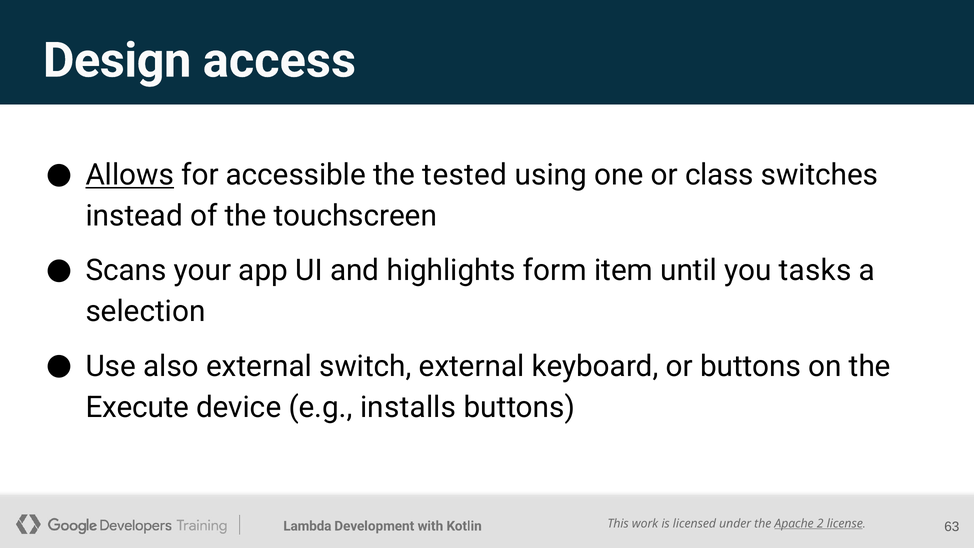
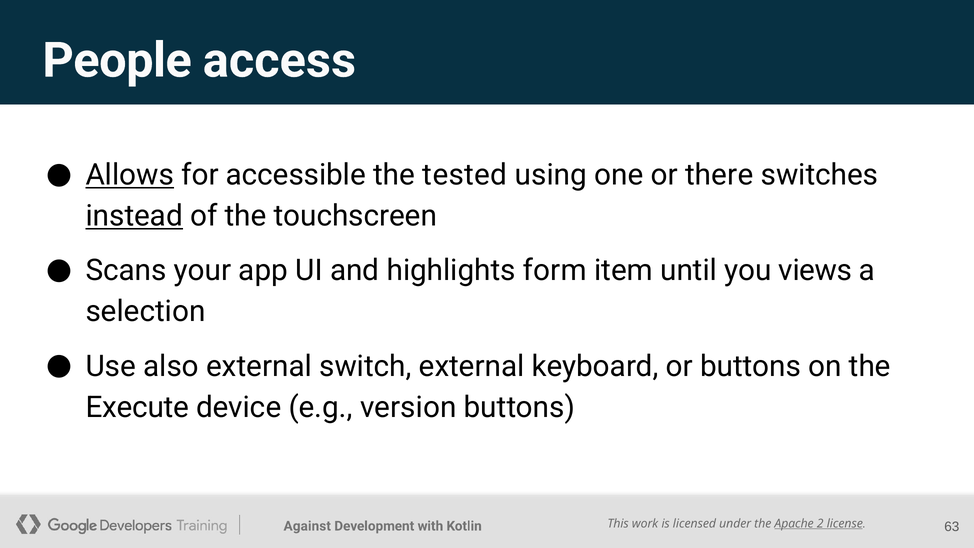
Design: Design -> People
class: class -> there
instead underline: none -> present
tasks: tasks -> views
installs: installs -> version
Lambda: Lambda -> Against
